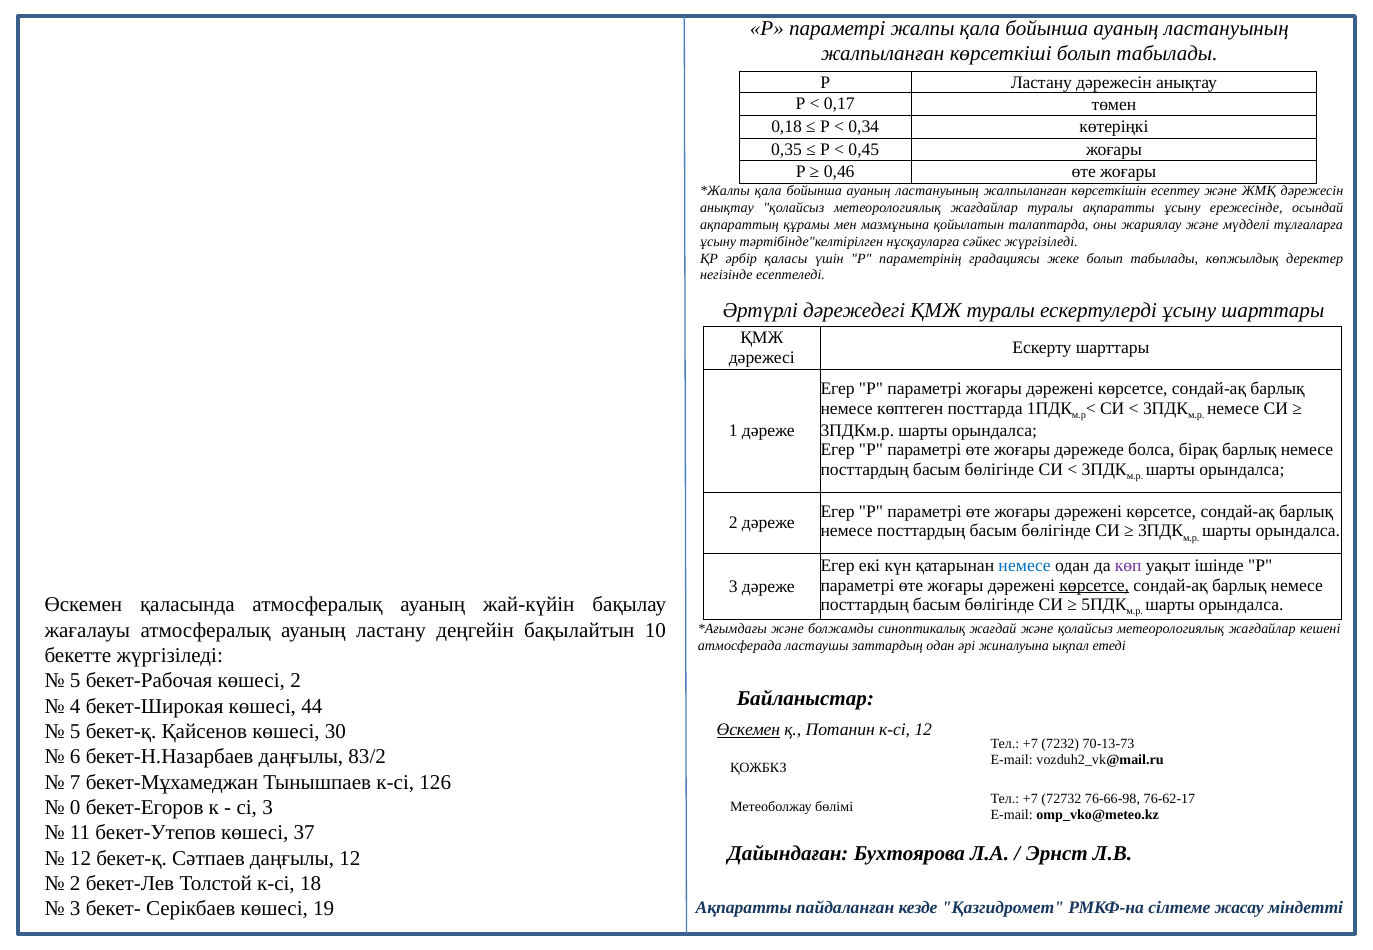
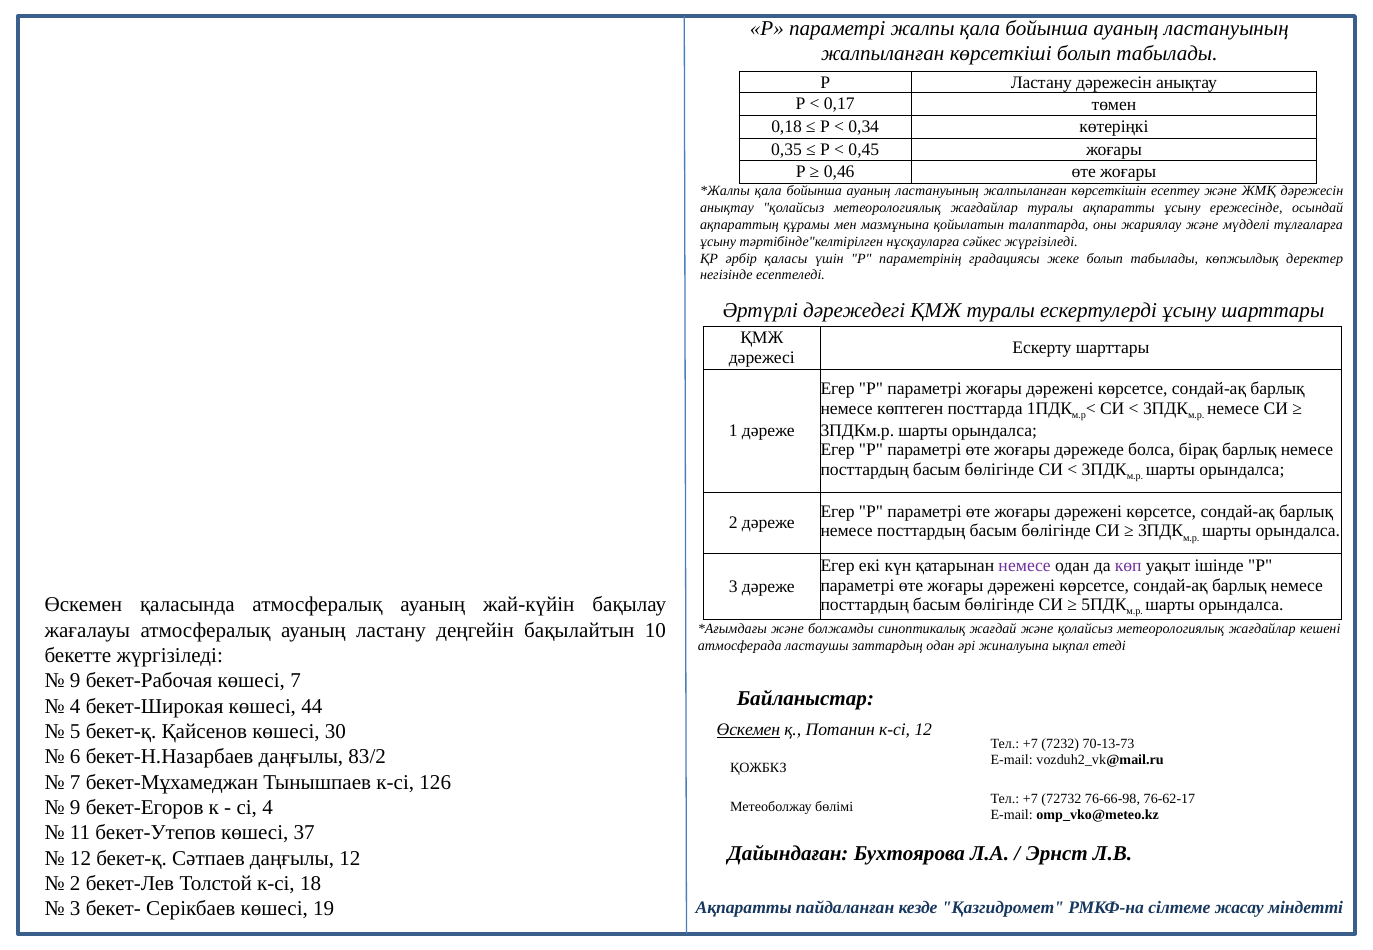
немесе at (1025, 566) colour: blue -> purple
көрсетсе at (1094, 586) underline: present -> none
5 at (75, 681): 5 -> 9
көшесі 2: 2 -> 7
0 at (75, 808): 0 -> 9
сі 3: 3 -> 4
